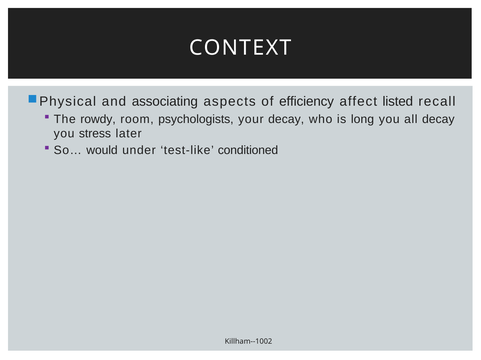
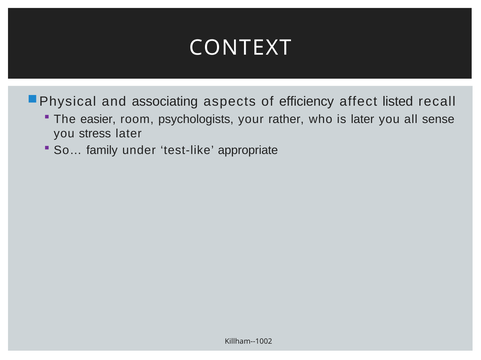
rowdy: rowdy -> easier
your decay: decay -> rather
is long: long -> later
all decay: decay -> sense
would: would -> family
conditioned: conditioned -> appropriate
